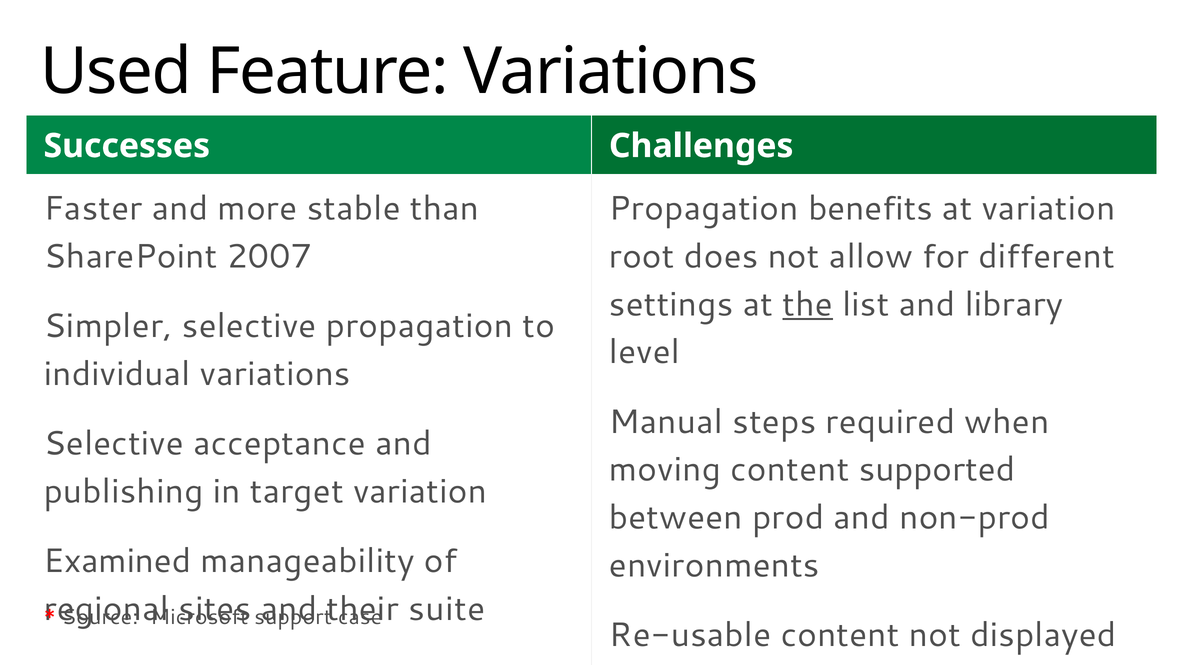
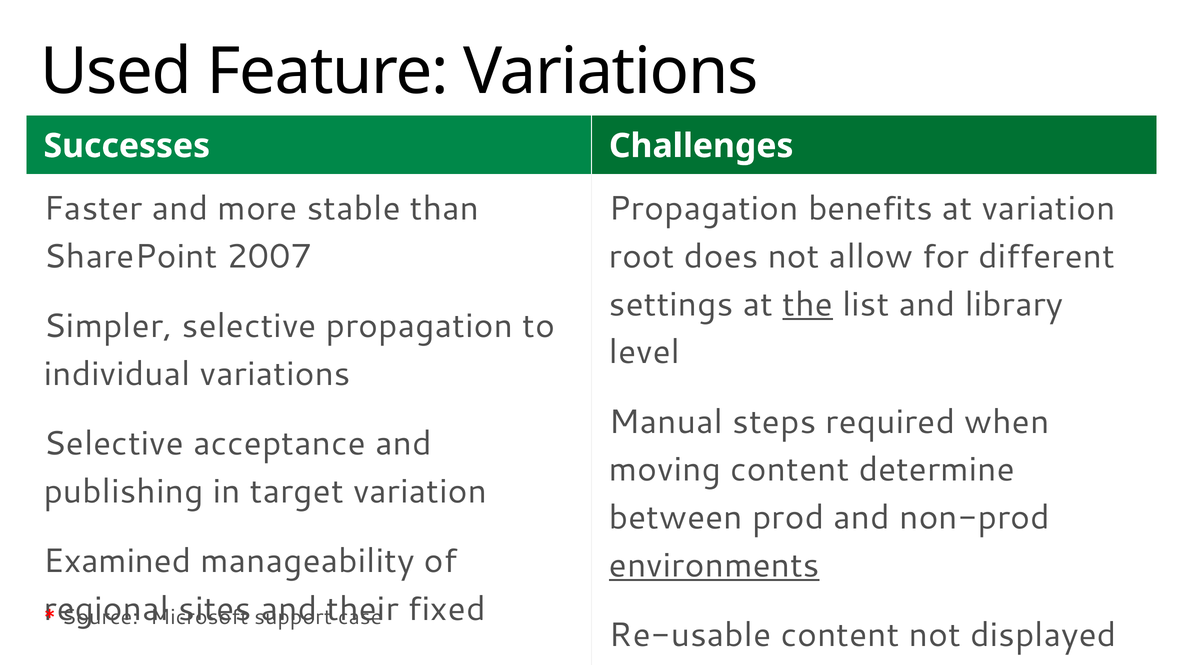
supported: supported -> determine
environments underline: none -> present
suite at (447, 609): suite -> fixed
